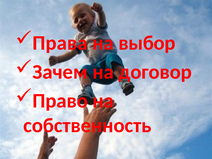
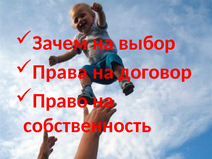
Права: Права -> Зачем
Зачем: Зачем -> Права
